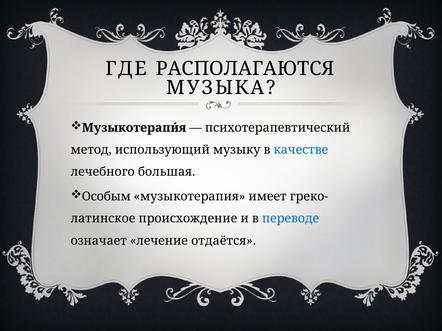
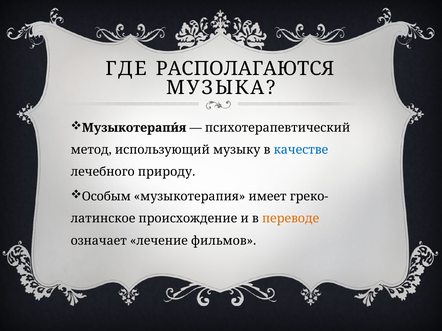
большая: большая -> природу
переводе colour: blue -> orange
отдаётся: отдаётся -> фильмов
